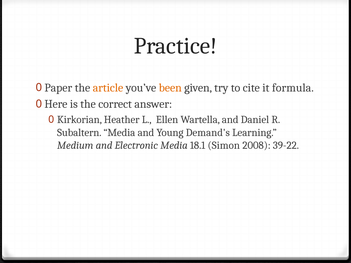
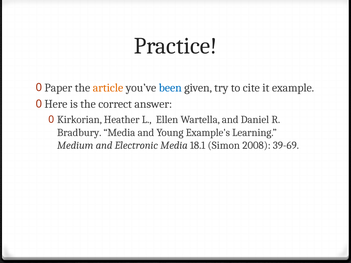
been colour: orange -> blue
formula: formula -> example
Subaltern: Subaltern -> Bradbury
Demand's: Demand's -> Example's
39-22: 39-22 -> 39-69
